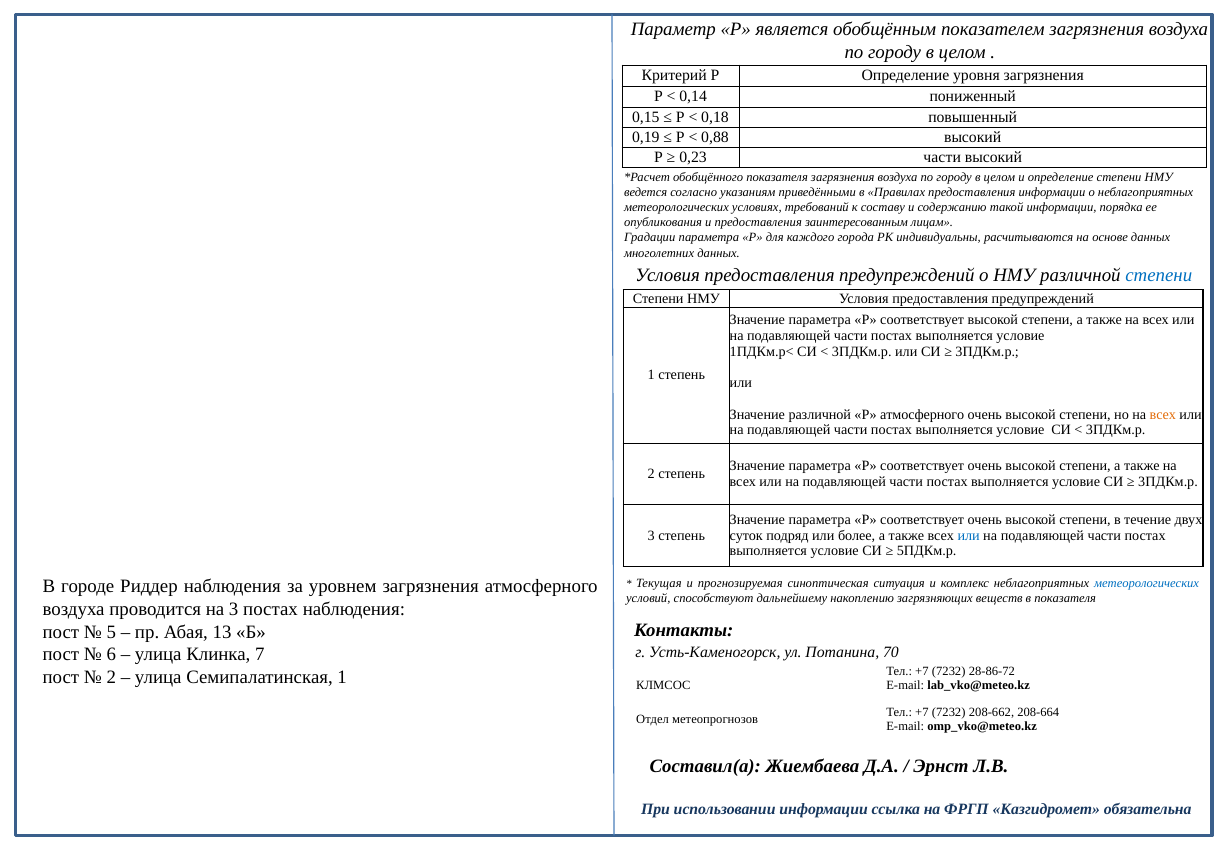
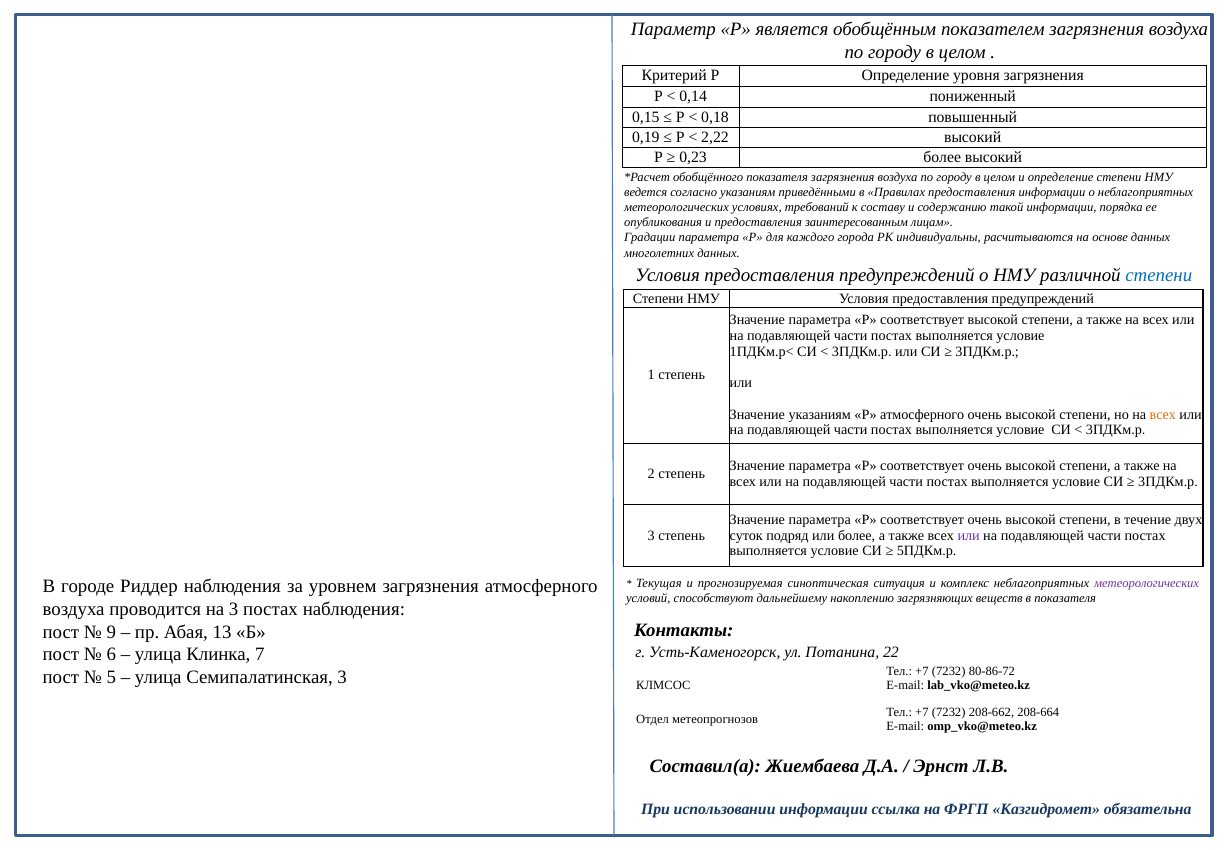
0,88: 0,88 -> 2,22
0,23 части: части -> более
Значение различной: различной -> указаниям
или at (969, 536) colour: blue -> purple
метеорологических at (1147, 583) colour: blue -> purple
5: 5 -> 9
70: 70 -> 22
28-86-72: 28-86-72 -> 80-86-72
2 at (111, 678): 2 -> 5
Семипалатинская 1: 1 -> 3
